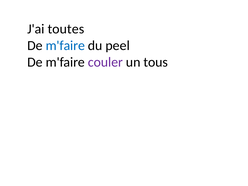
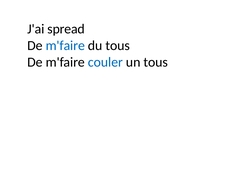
toutes: toutes -> spread
du peel: peel -> tous
couler colour: purple -> blue
